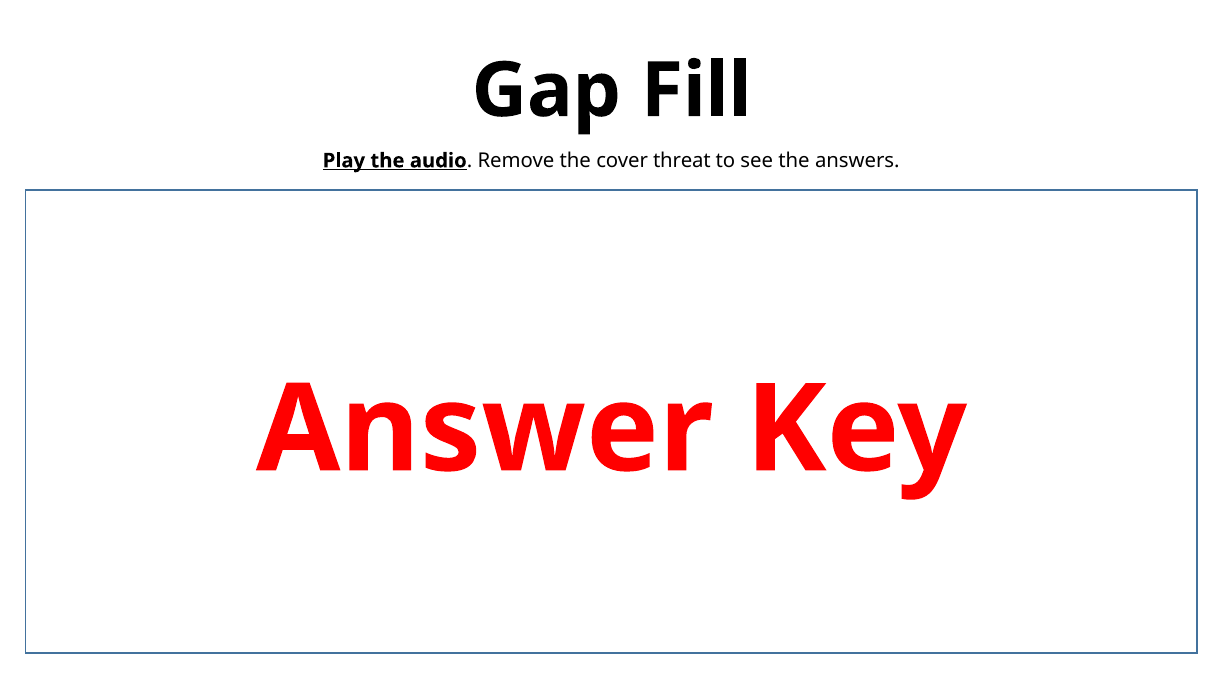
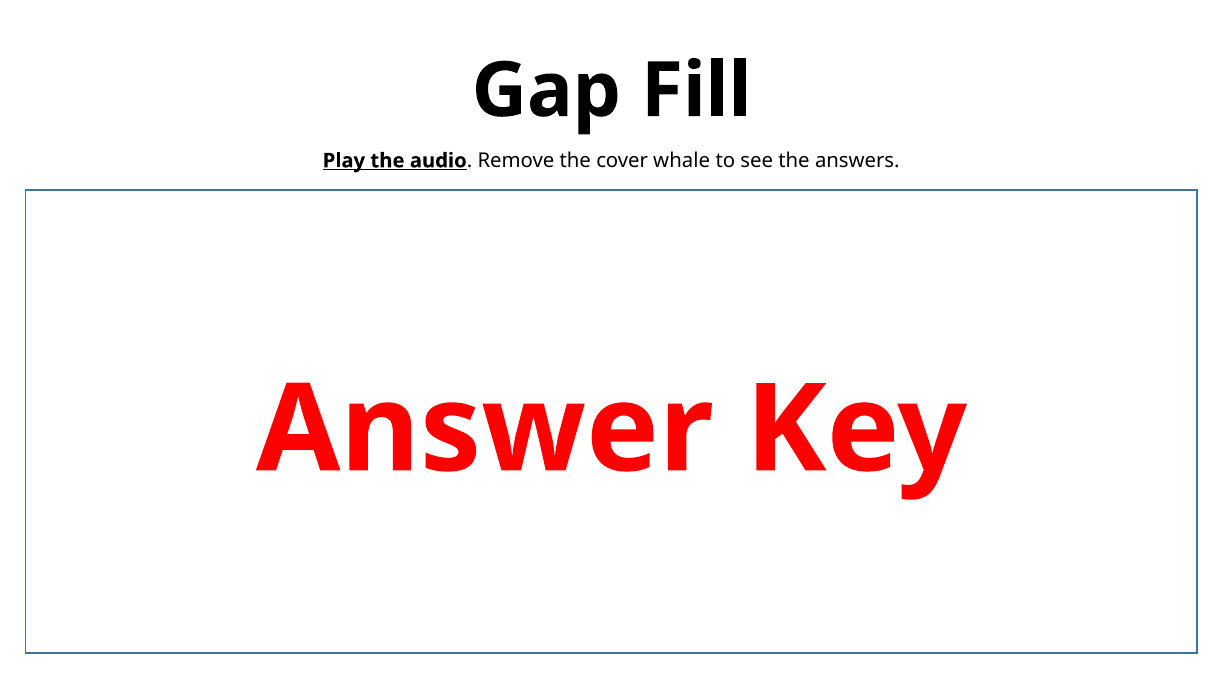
cover threat: threat -> whale
